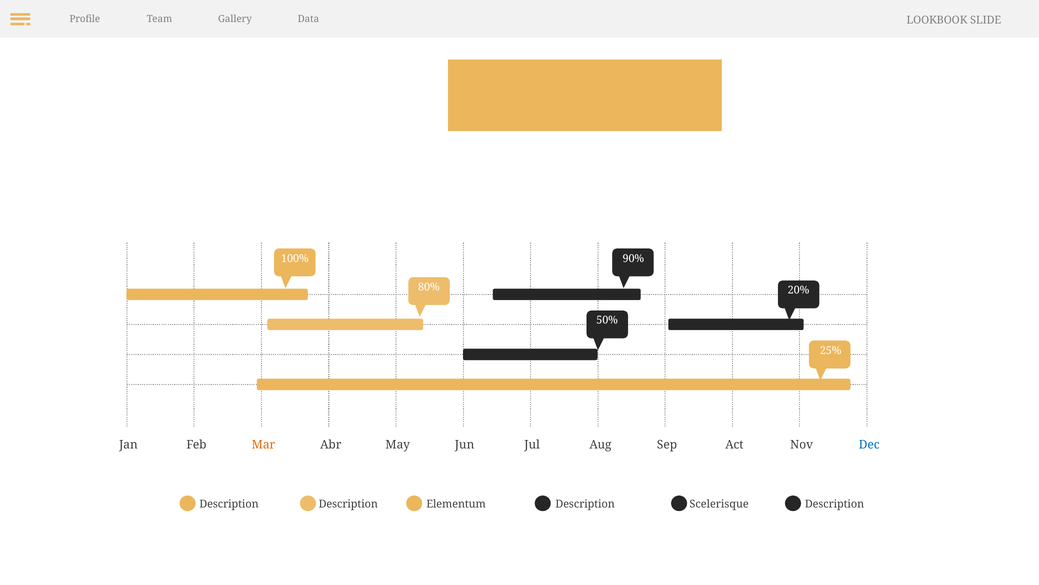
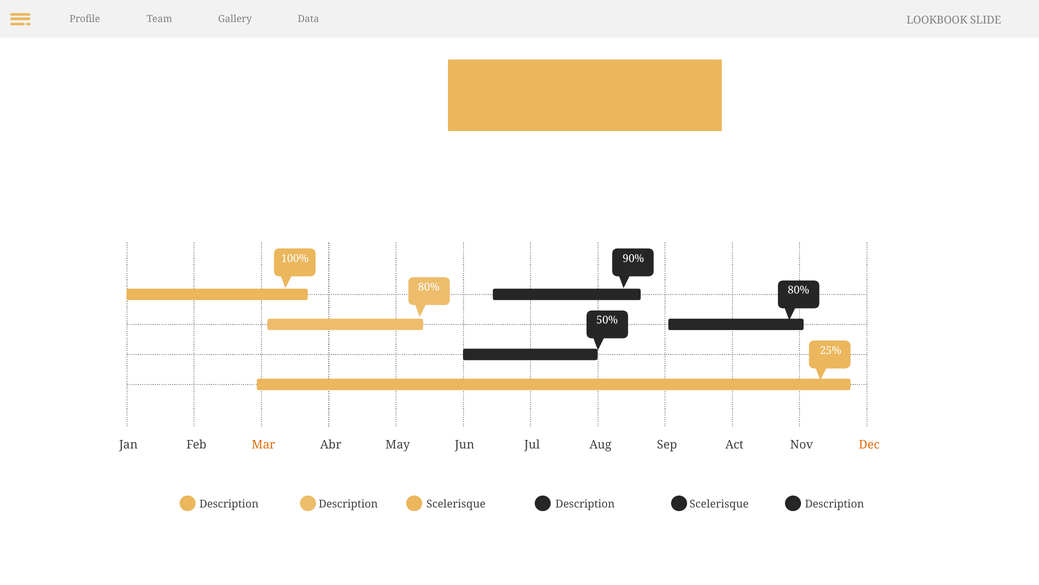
20% at (798, 290): 20% -> 80%
Dec colour: blue -> orange
Description Description Elementum: Elementum -> Scelerisque
